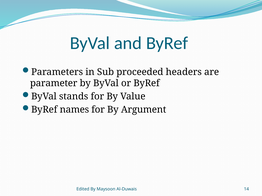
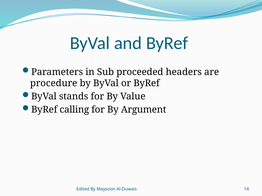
parameter: parameter -> procedure
names: names -> calling
